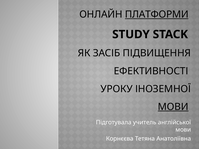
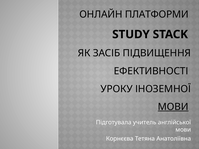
ПЛАТФОРМИ underline: present -> none
